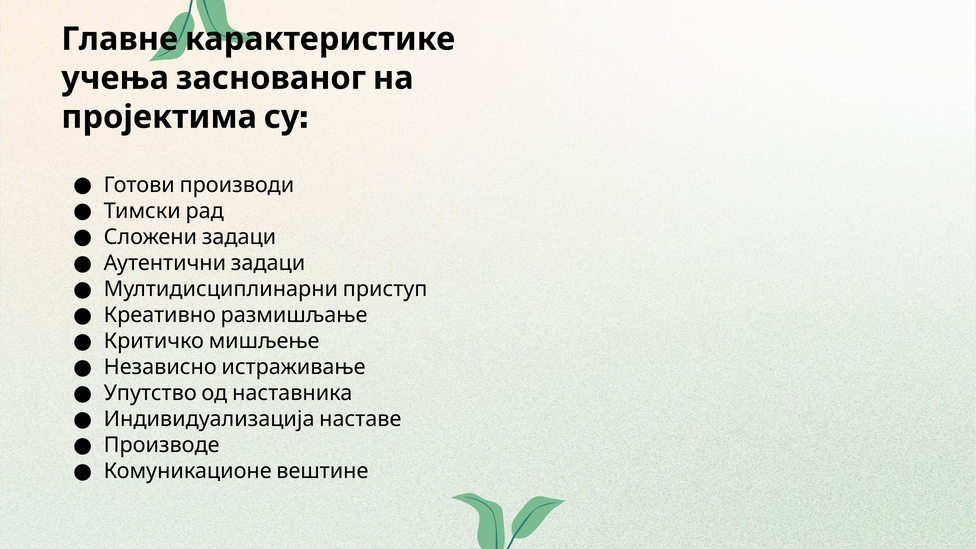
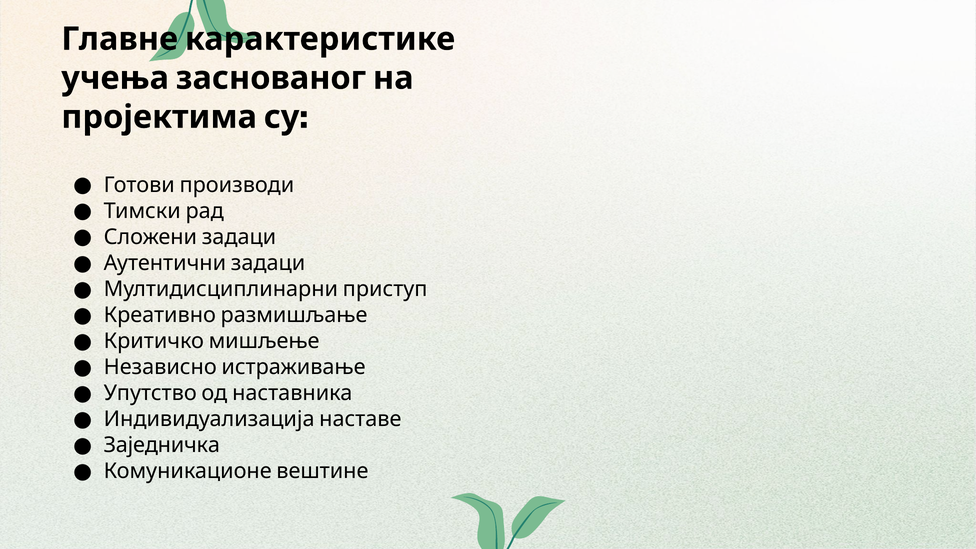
Производе: Производе -> Заједничка
